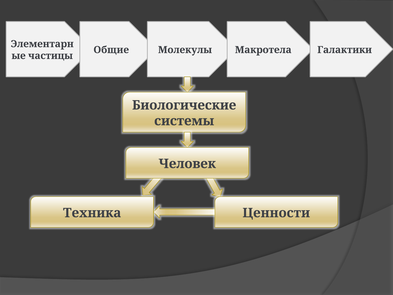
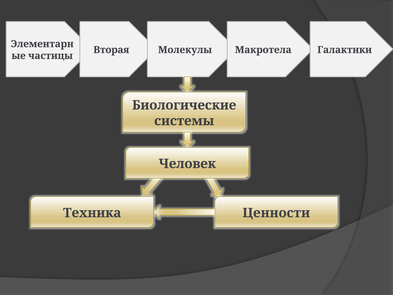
Общие: Общие -> Вторая
